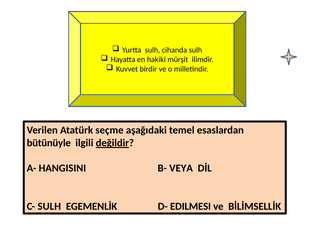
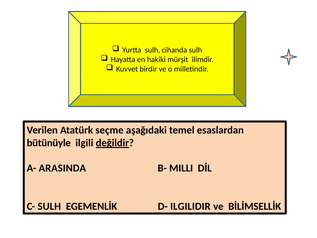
HANGISINI: HANGISINI -> ARASINDA
VEYA: VEYA -> MILLI
EDILMESI: EDILMESI -> ILGILIDIR
